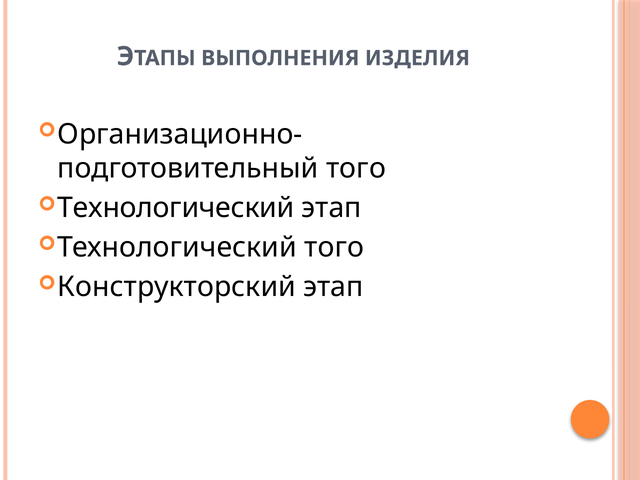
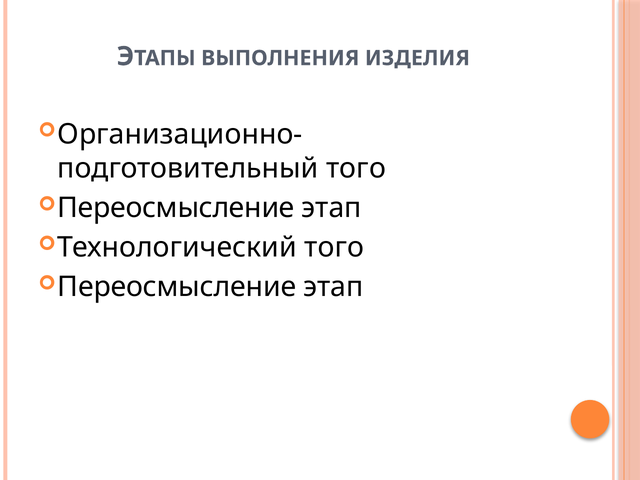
Технологический at (176, 208): Технологический -> Переосмысление
Конструкторский at (177, 287): Конструкторский -> Переосмысление
